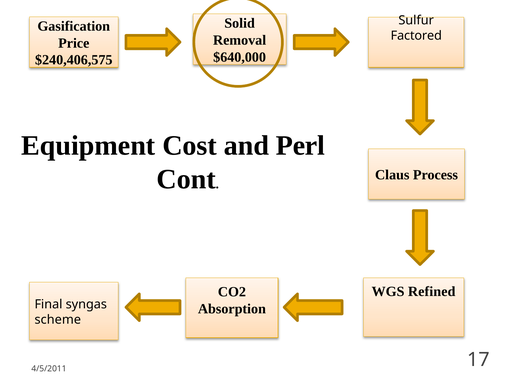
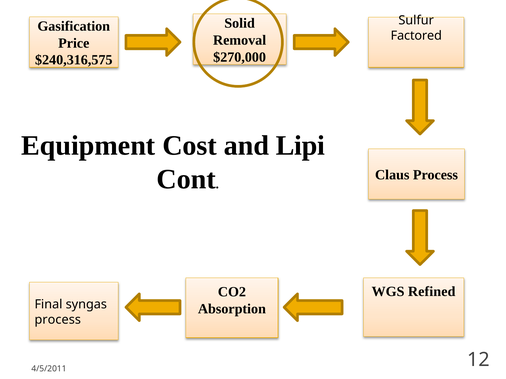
$640,000: $640,000 -> $270,000
$240,406,575: $240,406,575 -> $240,316,575
Perl: Perl -> Lipi
scheme at (58, 320): scheme -> process
17: 17 -> 12
